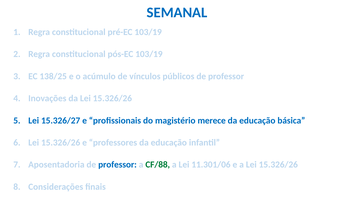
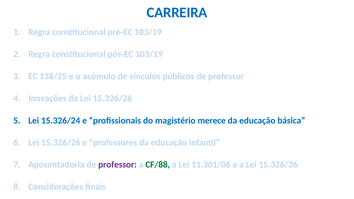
SEMANAL: SEMANAL -> CARREIRA
15.326/27: 15.326/27 -> 15.326/24
professor at (117, 165) colour: blue -> purple
